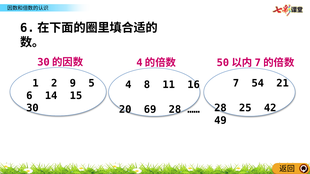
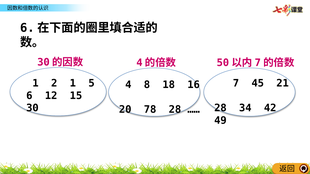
2 9: 9 -> 1
54: 54 -> 45
11: 11 -> 18
14: 14 -> 12
25: 25 -> 34
69: 69 -> 78
